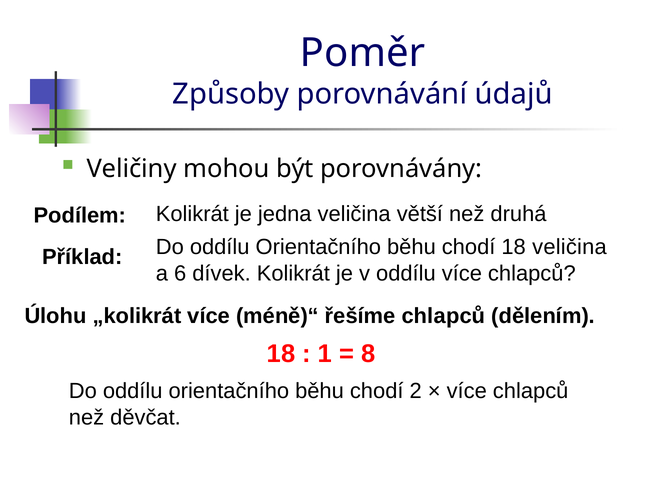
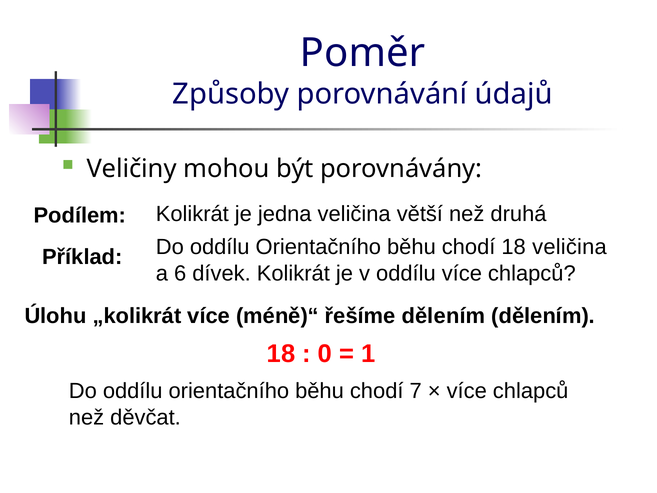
řešíme chlapců: chlapců -> dělením
1: 1 -> 0
8: 8 -> 1
2: 2 -> 7
